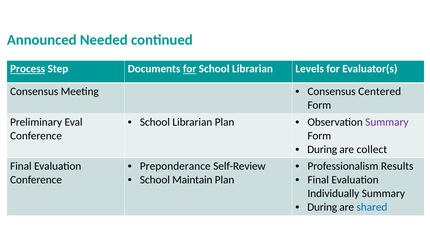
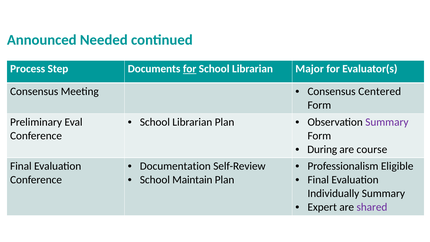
Process underline: present -> none
Levels: Levels -> Major
collect: collect -> course
Preponderance: Preponderance -> Documentation
Results: Results -> Eligible
During at (322, 207): During -> Expert
shared colour: blue -> purple
